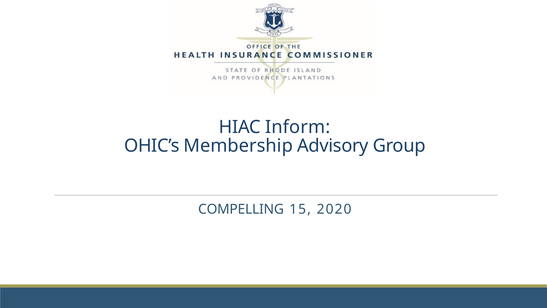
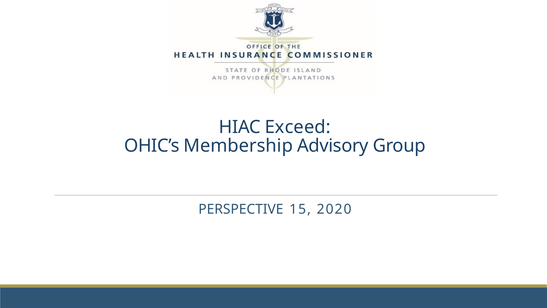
Inform: Inform -> Exceed
COMPELLING: COMPELLING -> PERSPECTIVE
